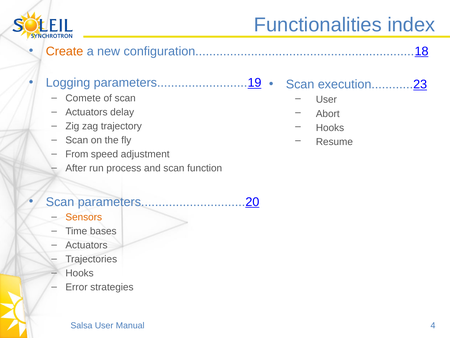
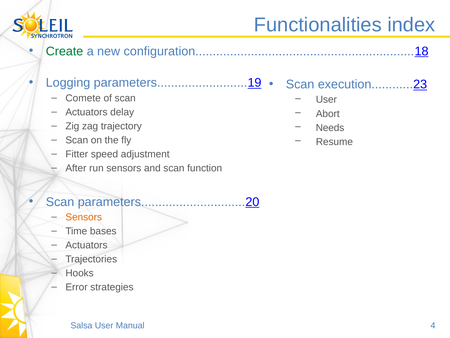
Create colour: orange -> green
Hooks at (330, 128): Hooks -> Needs
From: From -> Fitter
run process: process -> sensors
